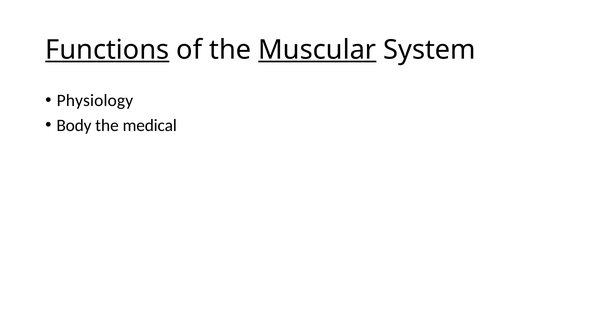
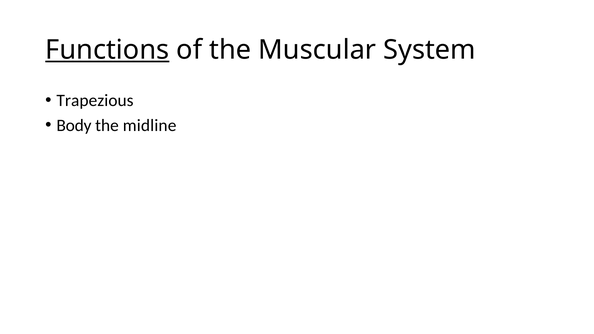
Muscular underline: present -> none
Physiology: Physiology -> Trapezious
medical: medical -> midline
